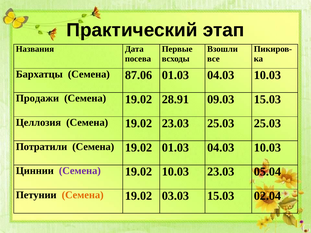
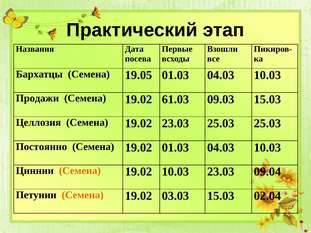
87.06: 87.06 -> 19.05
28.91: 28.91 -> 61.03
Потратили: Потратили -> Постоянно
Семена at (80, 171) colour: purple -> orange
05.04: 05.04 -> 09.04
